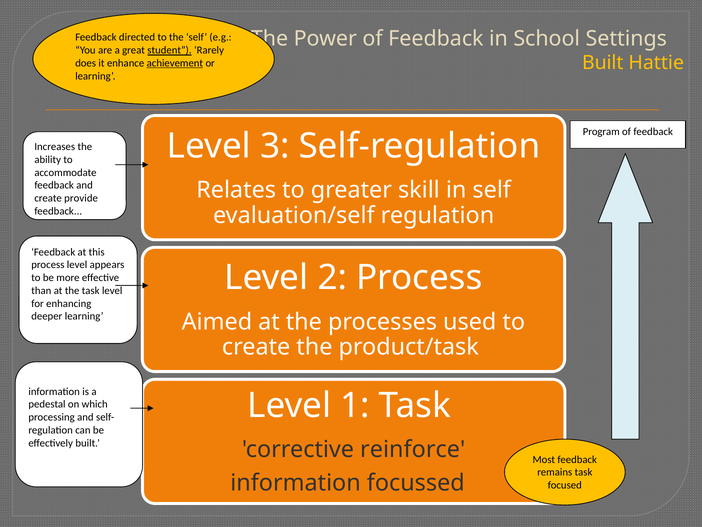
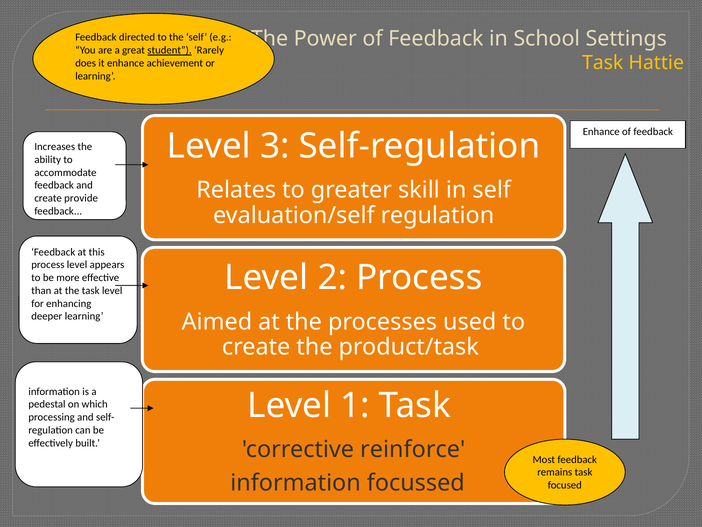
Built at (603, 63): Built -> Task
achievement underline: present -> none
Program at (601, 131): Program -> Enhance
